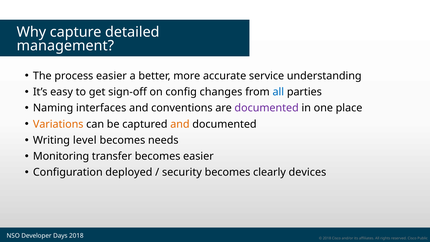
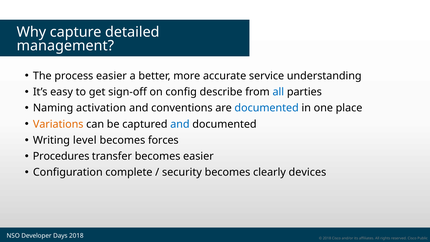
changes: changes -> describe
interfaces: interfaces -> activation
documented at (267, 108) colour: purple -> blue
and at (180, 124) colour: orange -> blue
needs: needs -> forces
Monitoring: Monitoring -> Procedures
deployed: deployed -> complete
